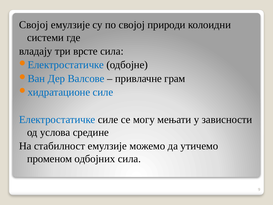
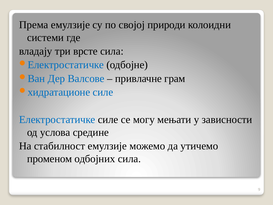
Својој at (34, 25): Својој -> Према
